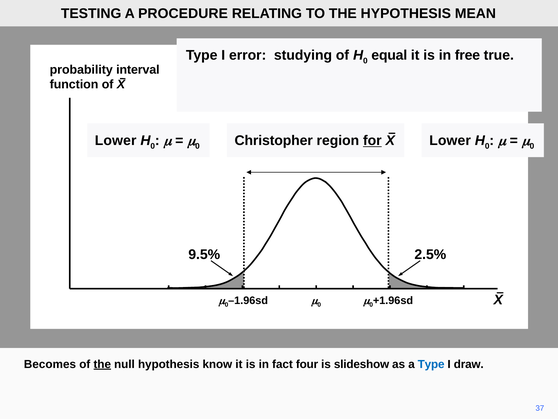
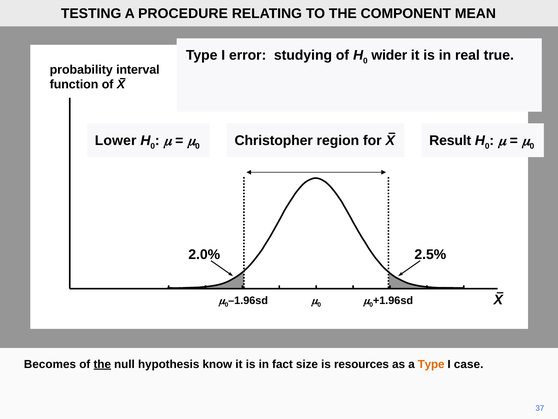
THE HYPOTHESIS: HYPOTHESIS -> COMPONENT
equal: equal -> wider
free: free -> real
for underline: present -> none
Lower at (450, 141): Lower -> Result
9.5%: 9.5% -> 2.0%
four: four -> size
slideshow: slideshow -> resources
Type at (431, 364) colour: blue -> orange
draw: draw -> case
